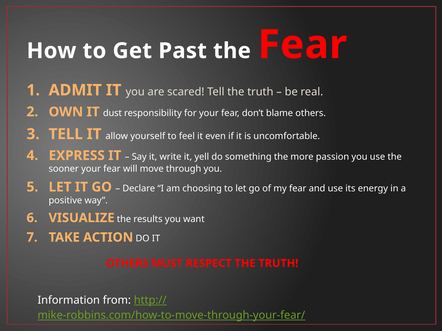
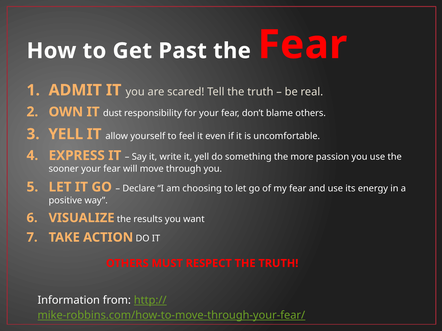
TELL at (66, 134): TELL -> YELL
